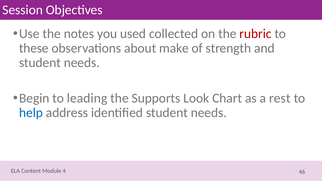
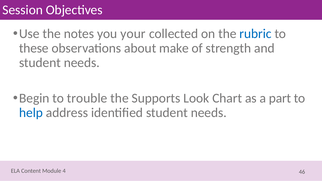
used: used -> your
rubric colour: red -> blue
leading: leading -> trouble
rest: rest -> part
